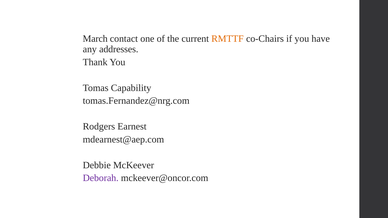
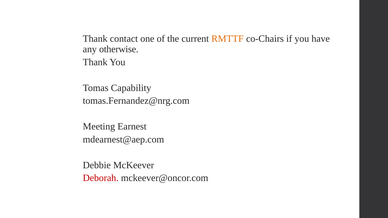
March at (95, 39): March -> Thank
addresses: addresses -> otherwise
Rodgers: Rodgers -> Meeting
Deborah colour: purple -> red
